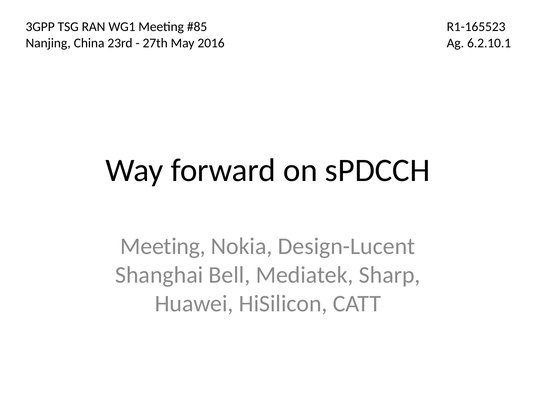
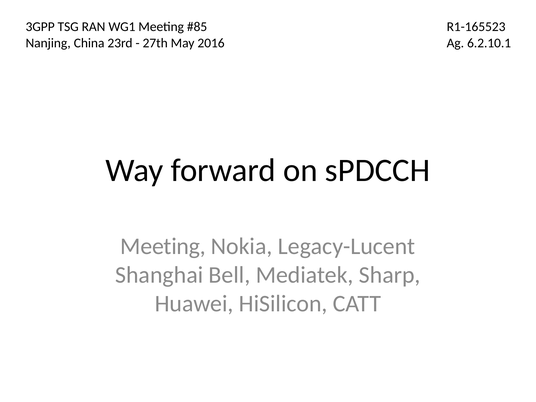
Design-Lucent: Design-Lucent -> Legacy-Lucent
